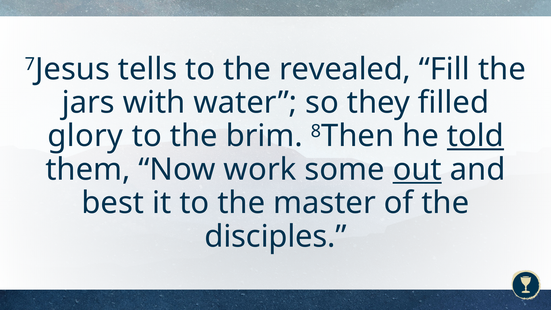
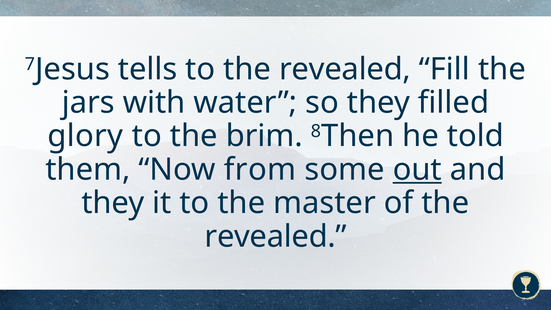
told underline: present -> none
work: work -> from
best at (113, 203): best -> they
disciples at (276, 236): disciples -> revealed
